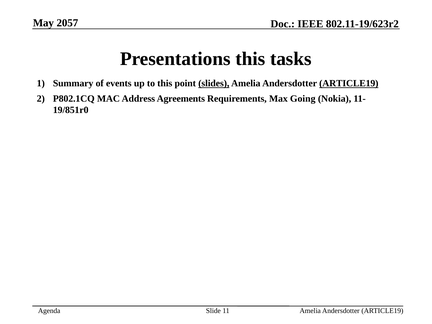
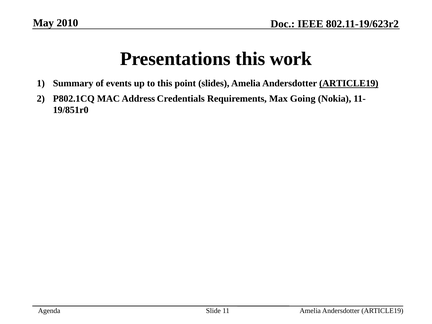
2057: 2057 -> 2010
tasks: tasks -> work
slides underline: present -> none
Agreements: Agreements -> Credentials
